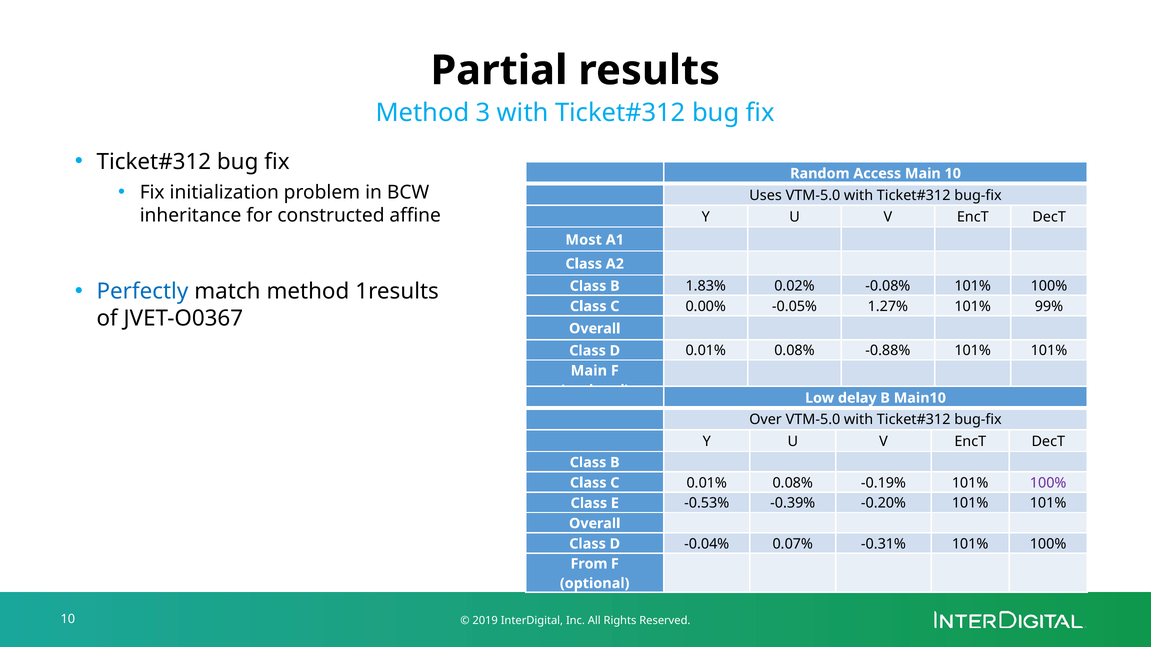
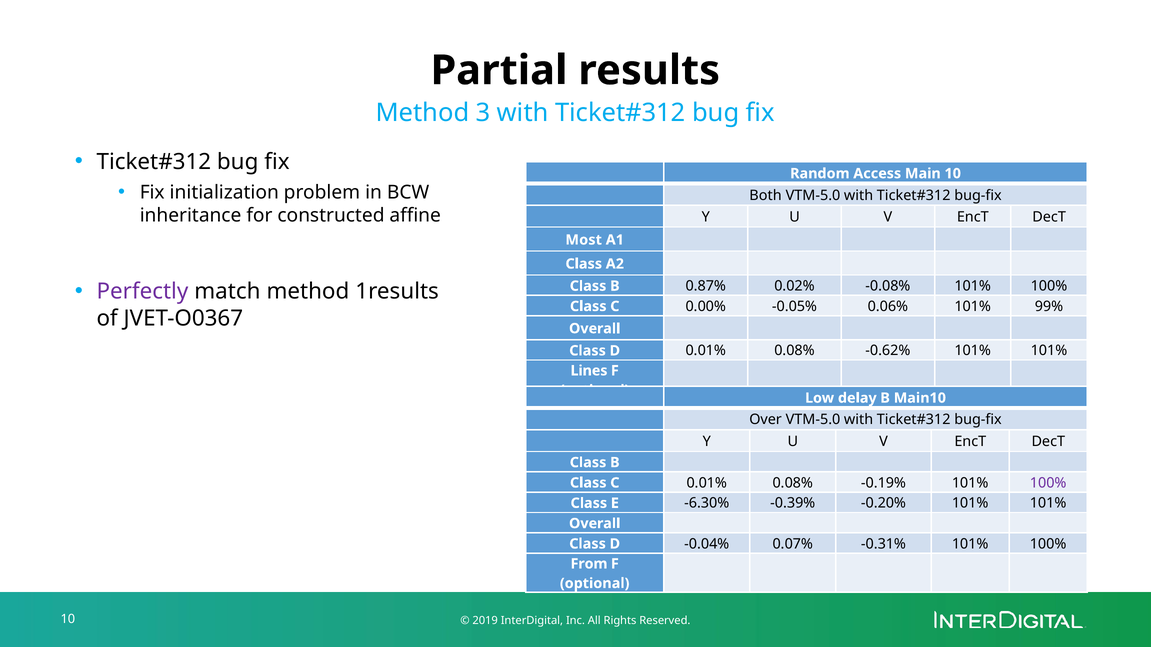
Uses: Uses -> Both
Perfectly colour: blue -> purple
1.83%: 1.83% -> 0.87%
1.27%: 1.27% -> 0.06%
-0.88%: -0.88% -> -0.62%
Main at (589, 371): Main -> Lines
-0.53%: -0.53% -> -6.30%
